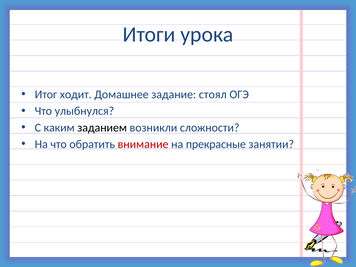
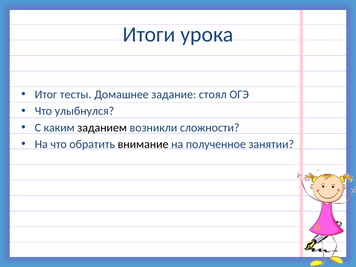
ходит: ходит -> тесты
внимание colour: red -> black
прекрасные: прекрасные -> полученное
